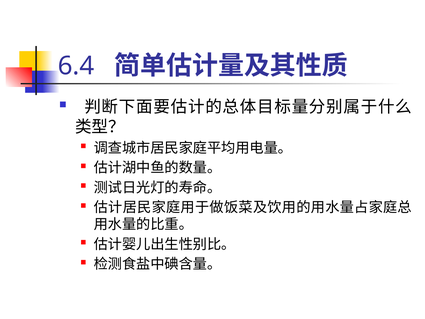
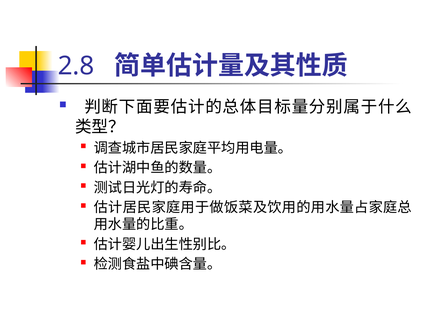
6.4: 6.4 -> 2.8
